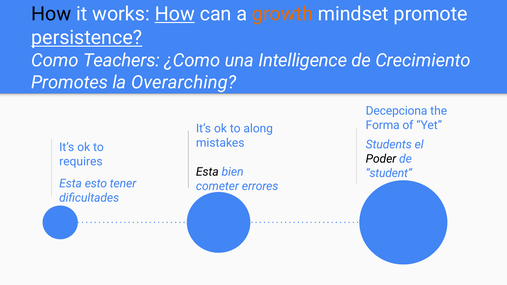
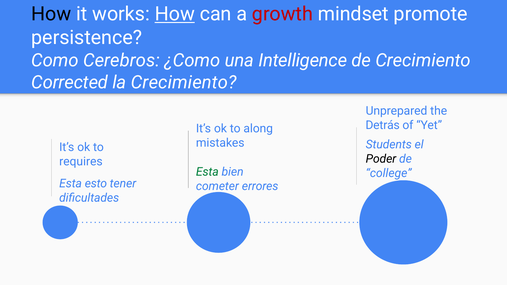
growth colour: orange -> red
persistence underline: present -> none
Teachers: Teachers -> Cerebros
Promotes: Promotes -> Corrected
la Overarching: Overarching -> Crecimiento
Decepciona: Decepciona -> Unprepared
Forma: Forma -> Detrás
Esta at (207, 172) colour: black -> green
student: student -> college
